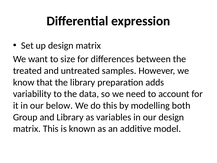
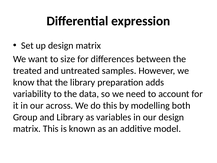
below: below -> across
